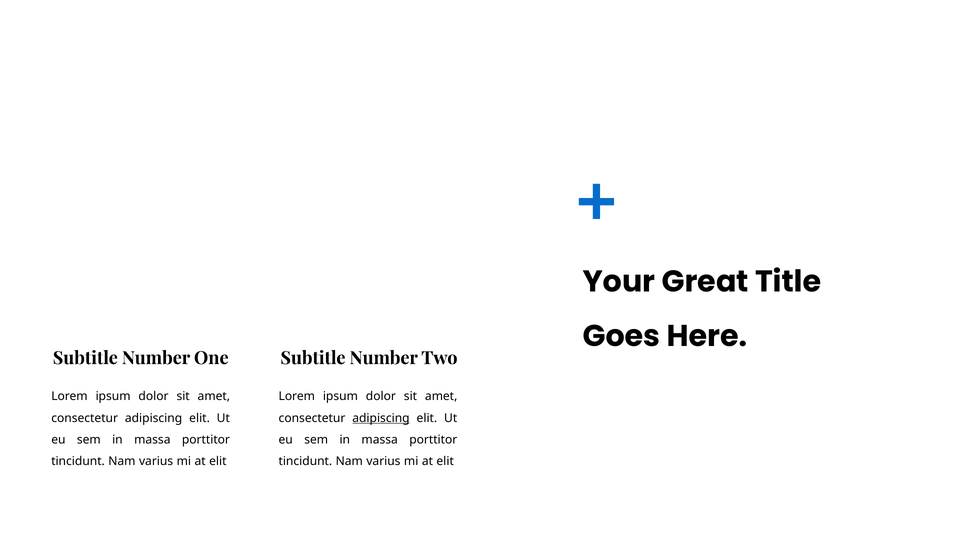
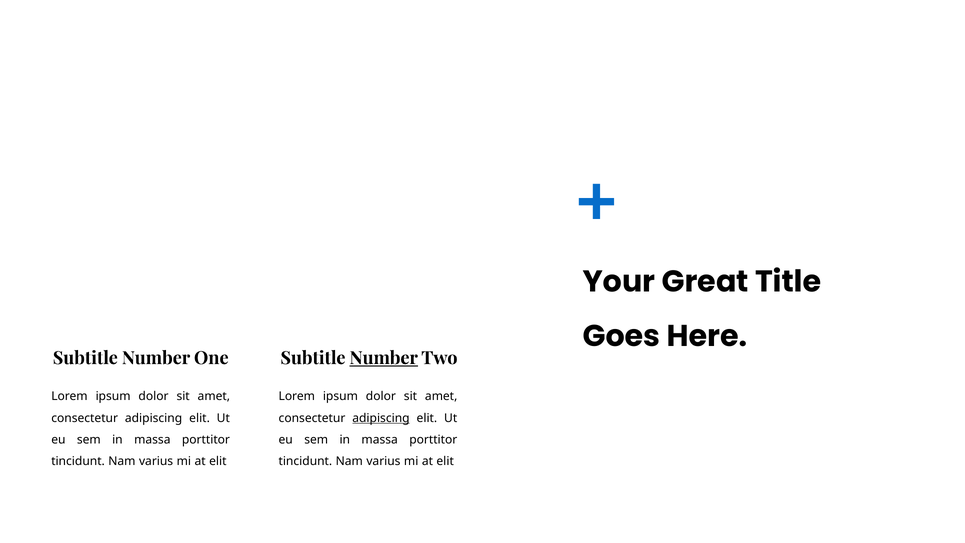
Number at (384, 358) underline: none -> present
